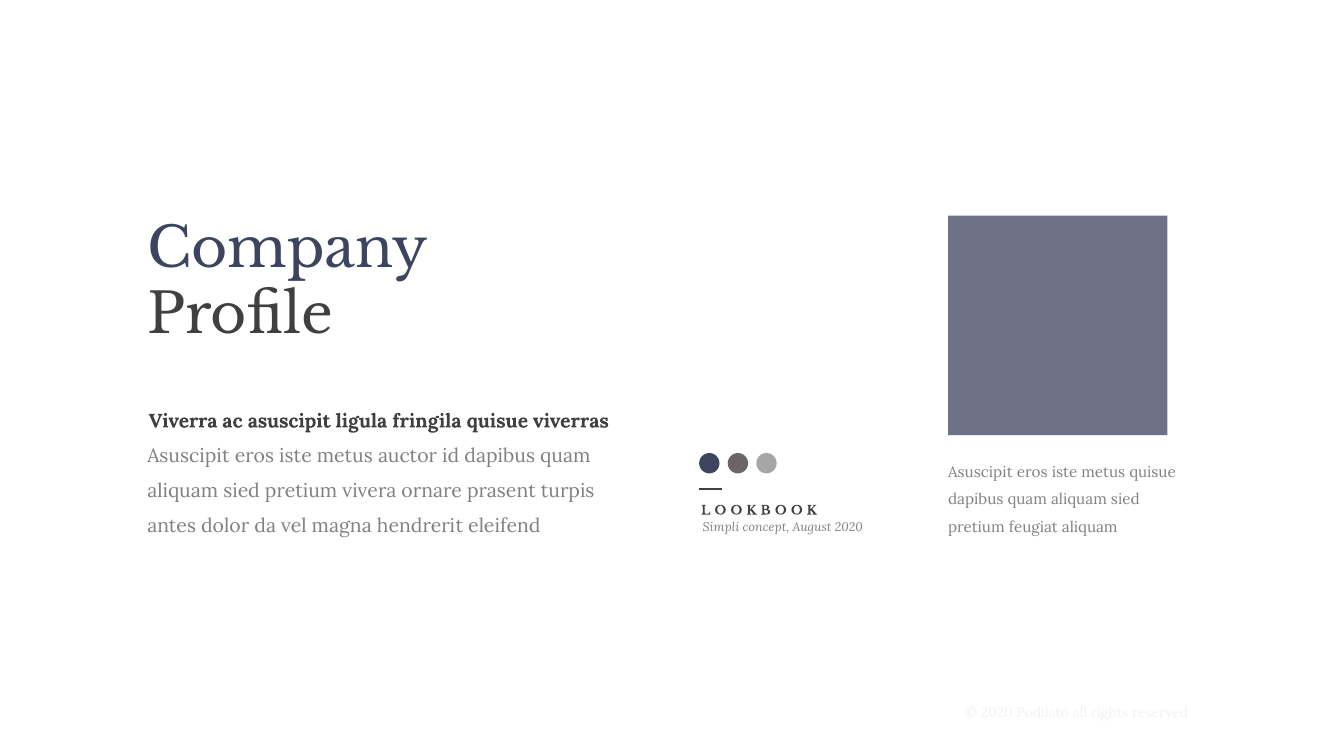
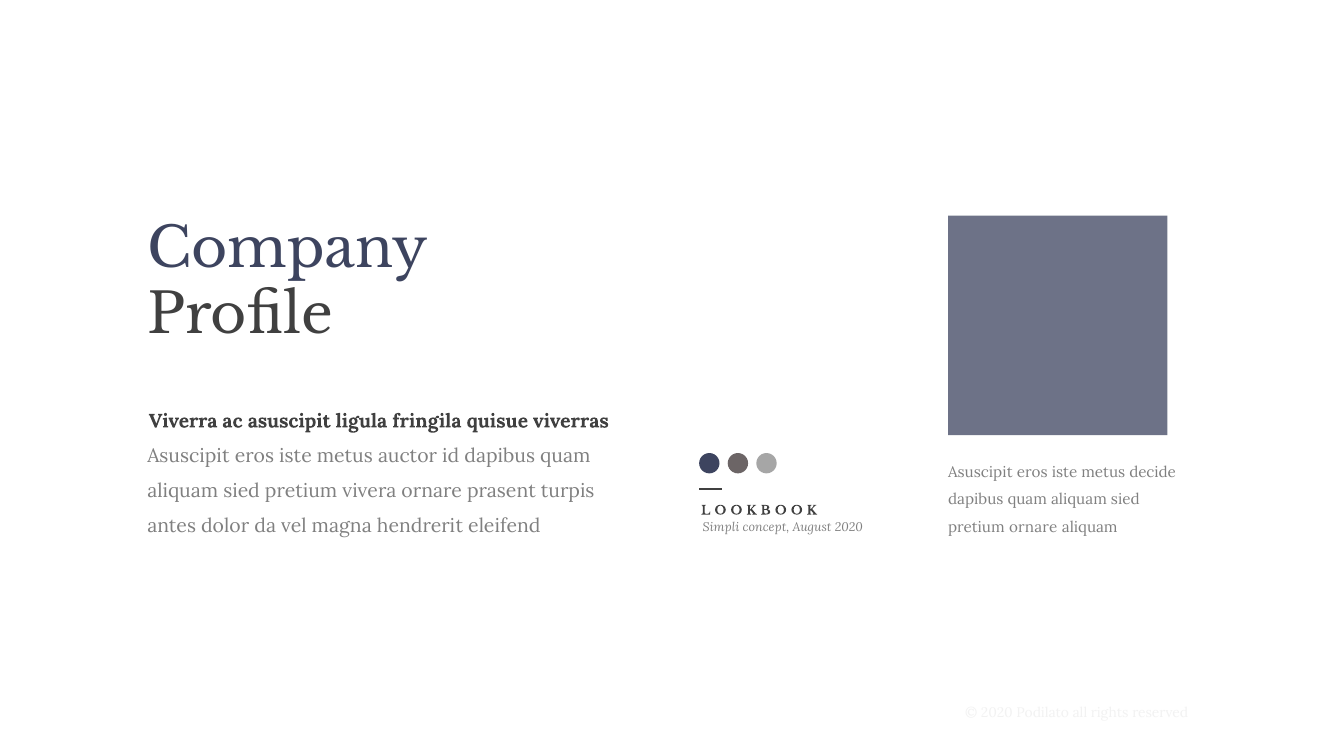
metus quisue: quisue -> decide
pretium feugiat: feugiat -> ornare
